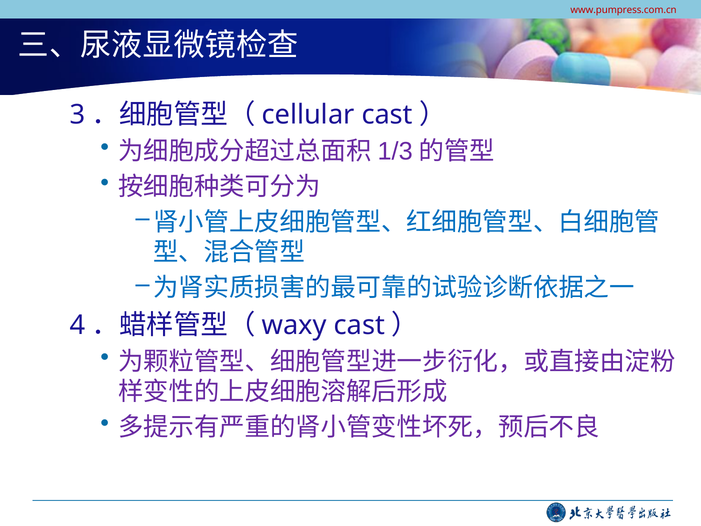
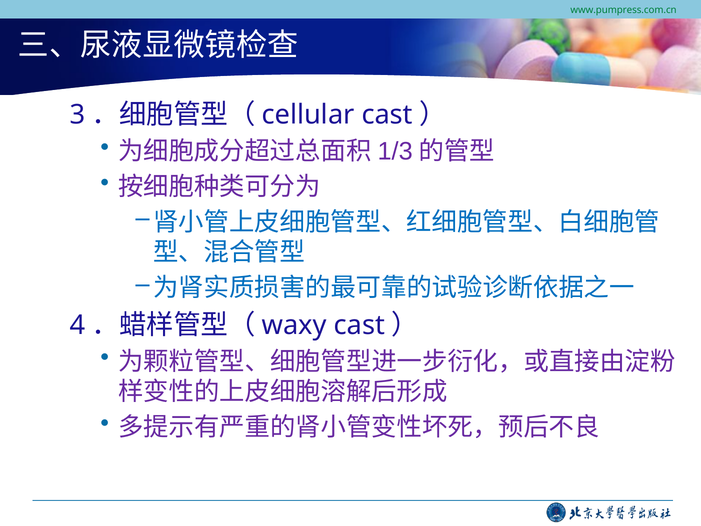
www.pumpress.com.cn colour: red -> green
